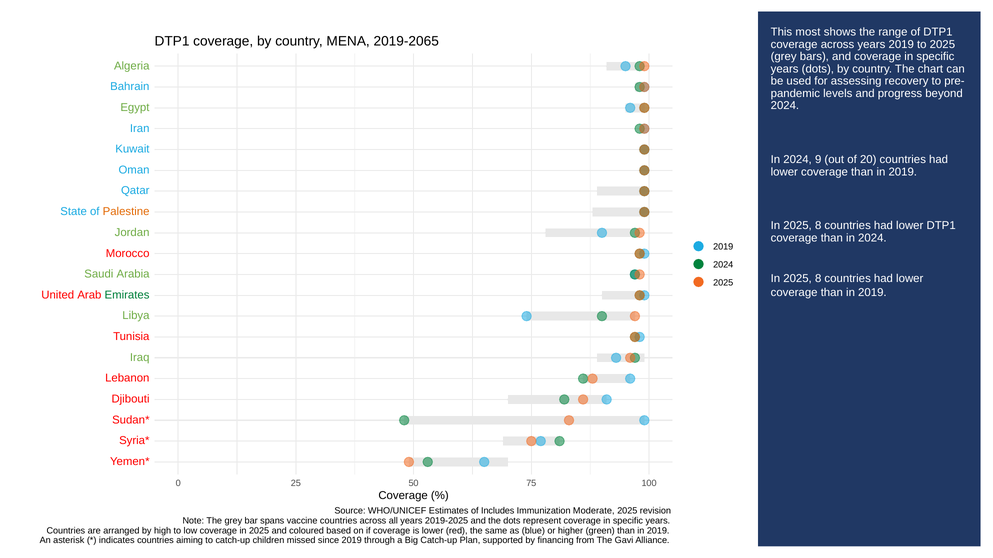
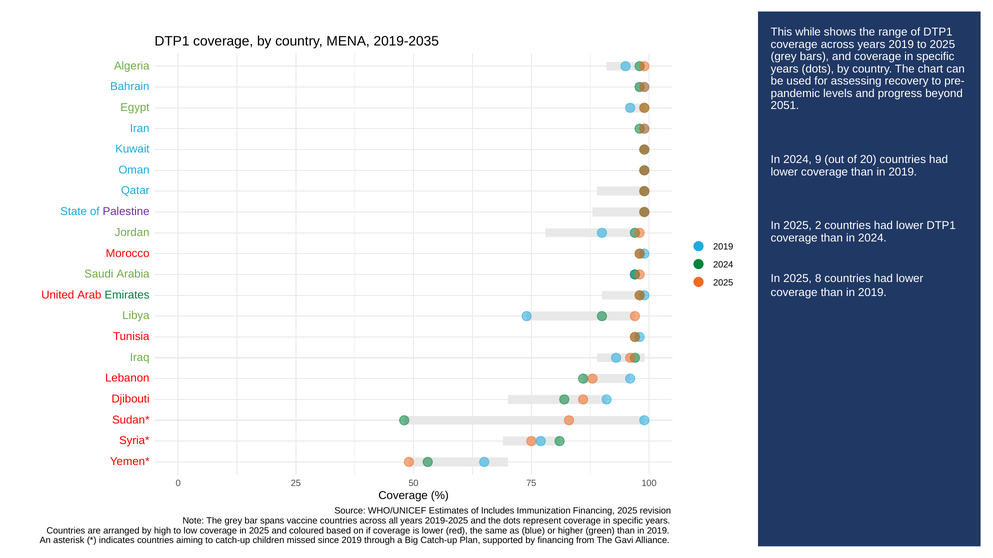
most: most -> while
2019-2065: 2019-2065 -> 2019-2035
2024 at (785, 106): 2024 -> 2051
Palestine colour: orange -> purple
8 at (818, 226): 8 -> 2
Immunization Moderate: Moderate -> Financing
